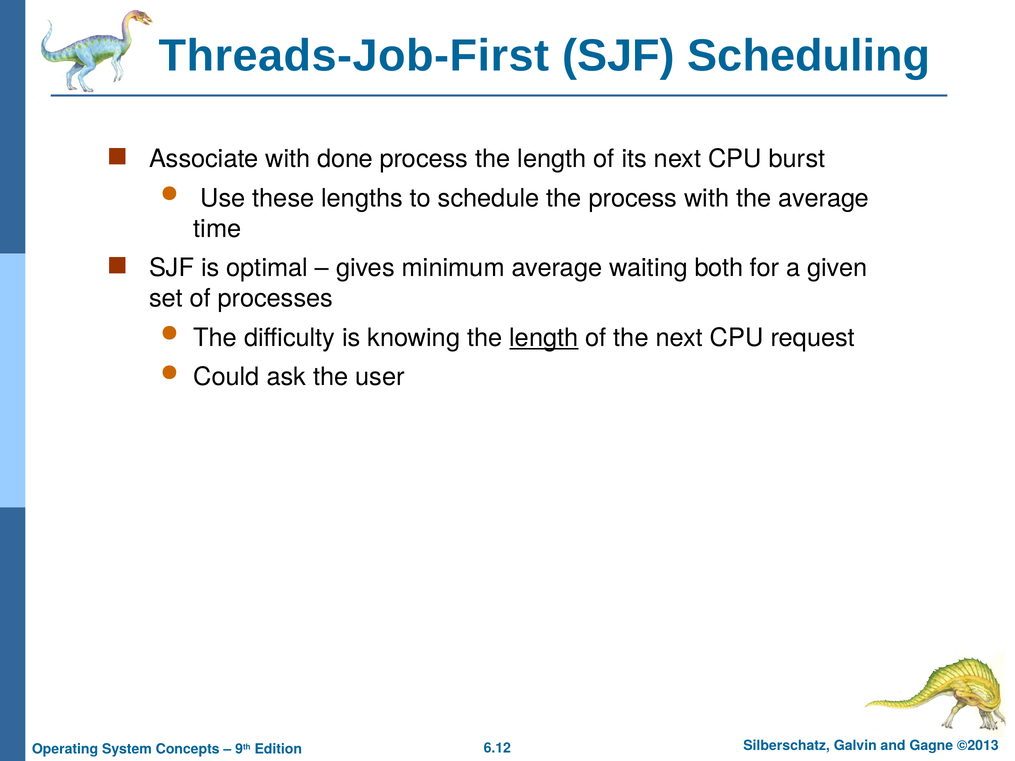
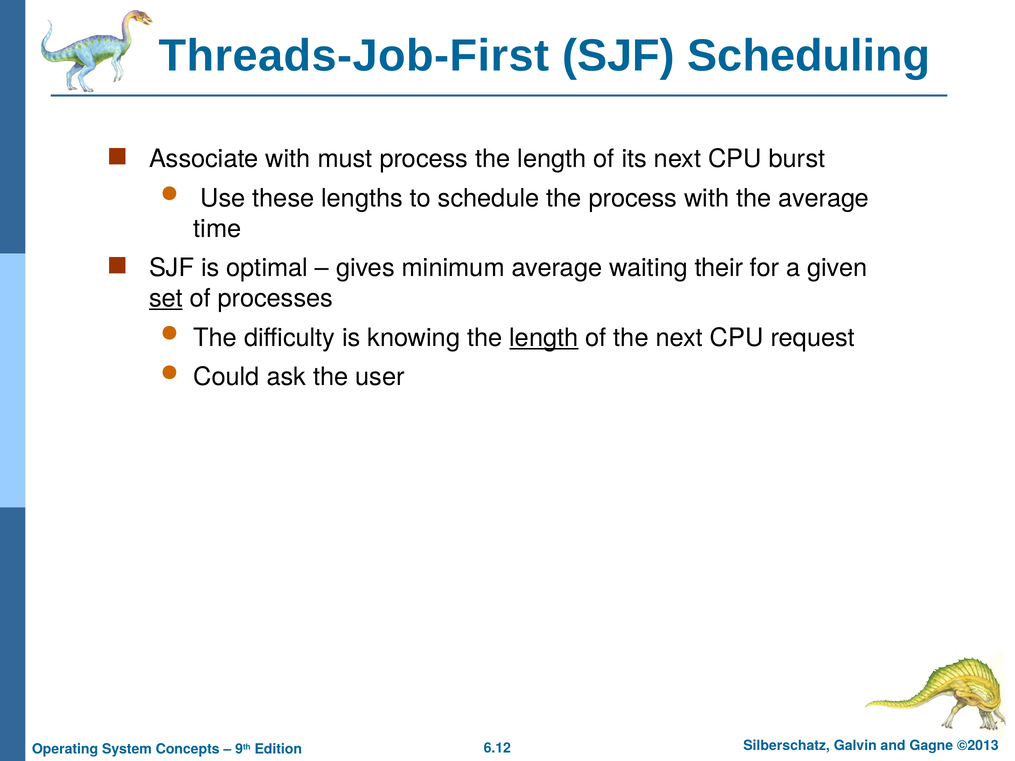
done: done -> must
both: both -> their
set underline: none -> present
